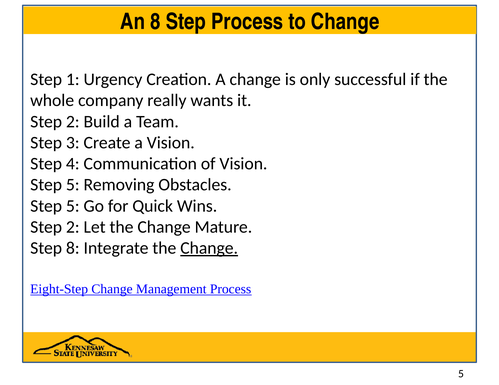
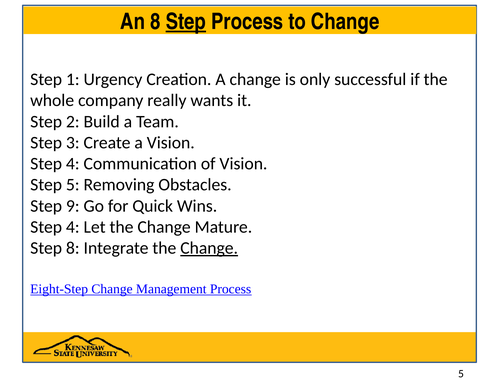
Step at (186, 22) underline: none -> present
5 at (73, 206): 5 -> 9
2 at (73, 227): 2 -> 4
